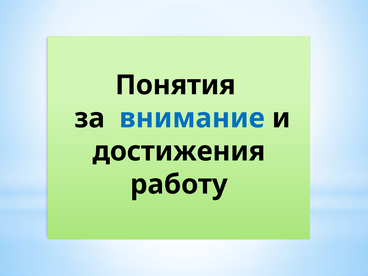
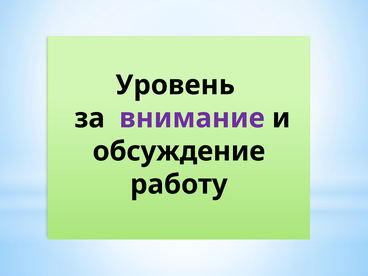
Понятия: Понятия -> Уровень
внимание colour: blue -> purple
достижения: достижения -> обсуждение
